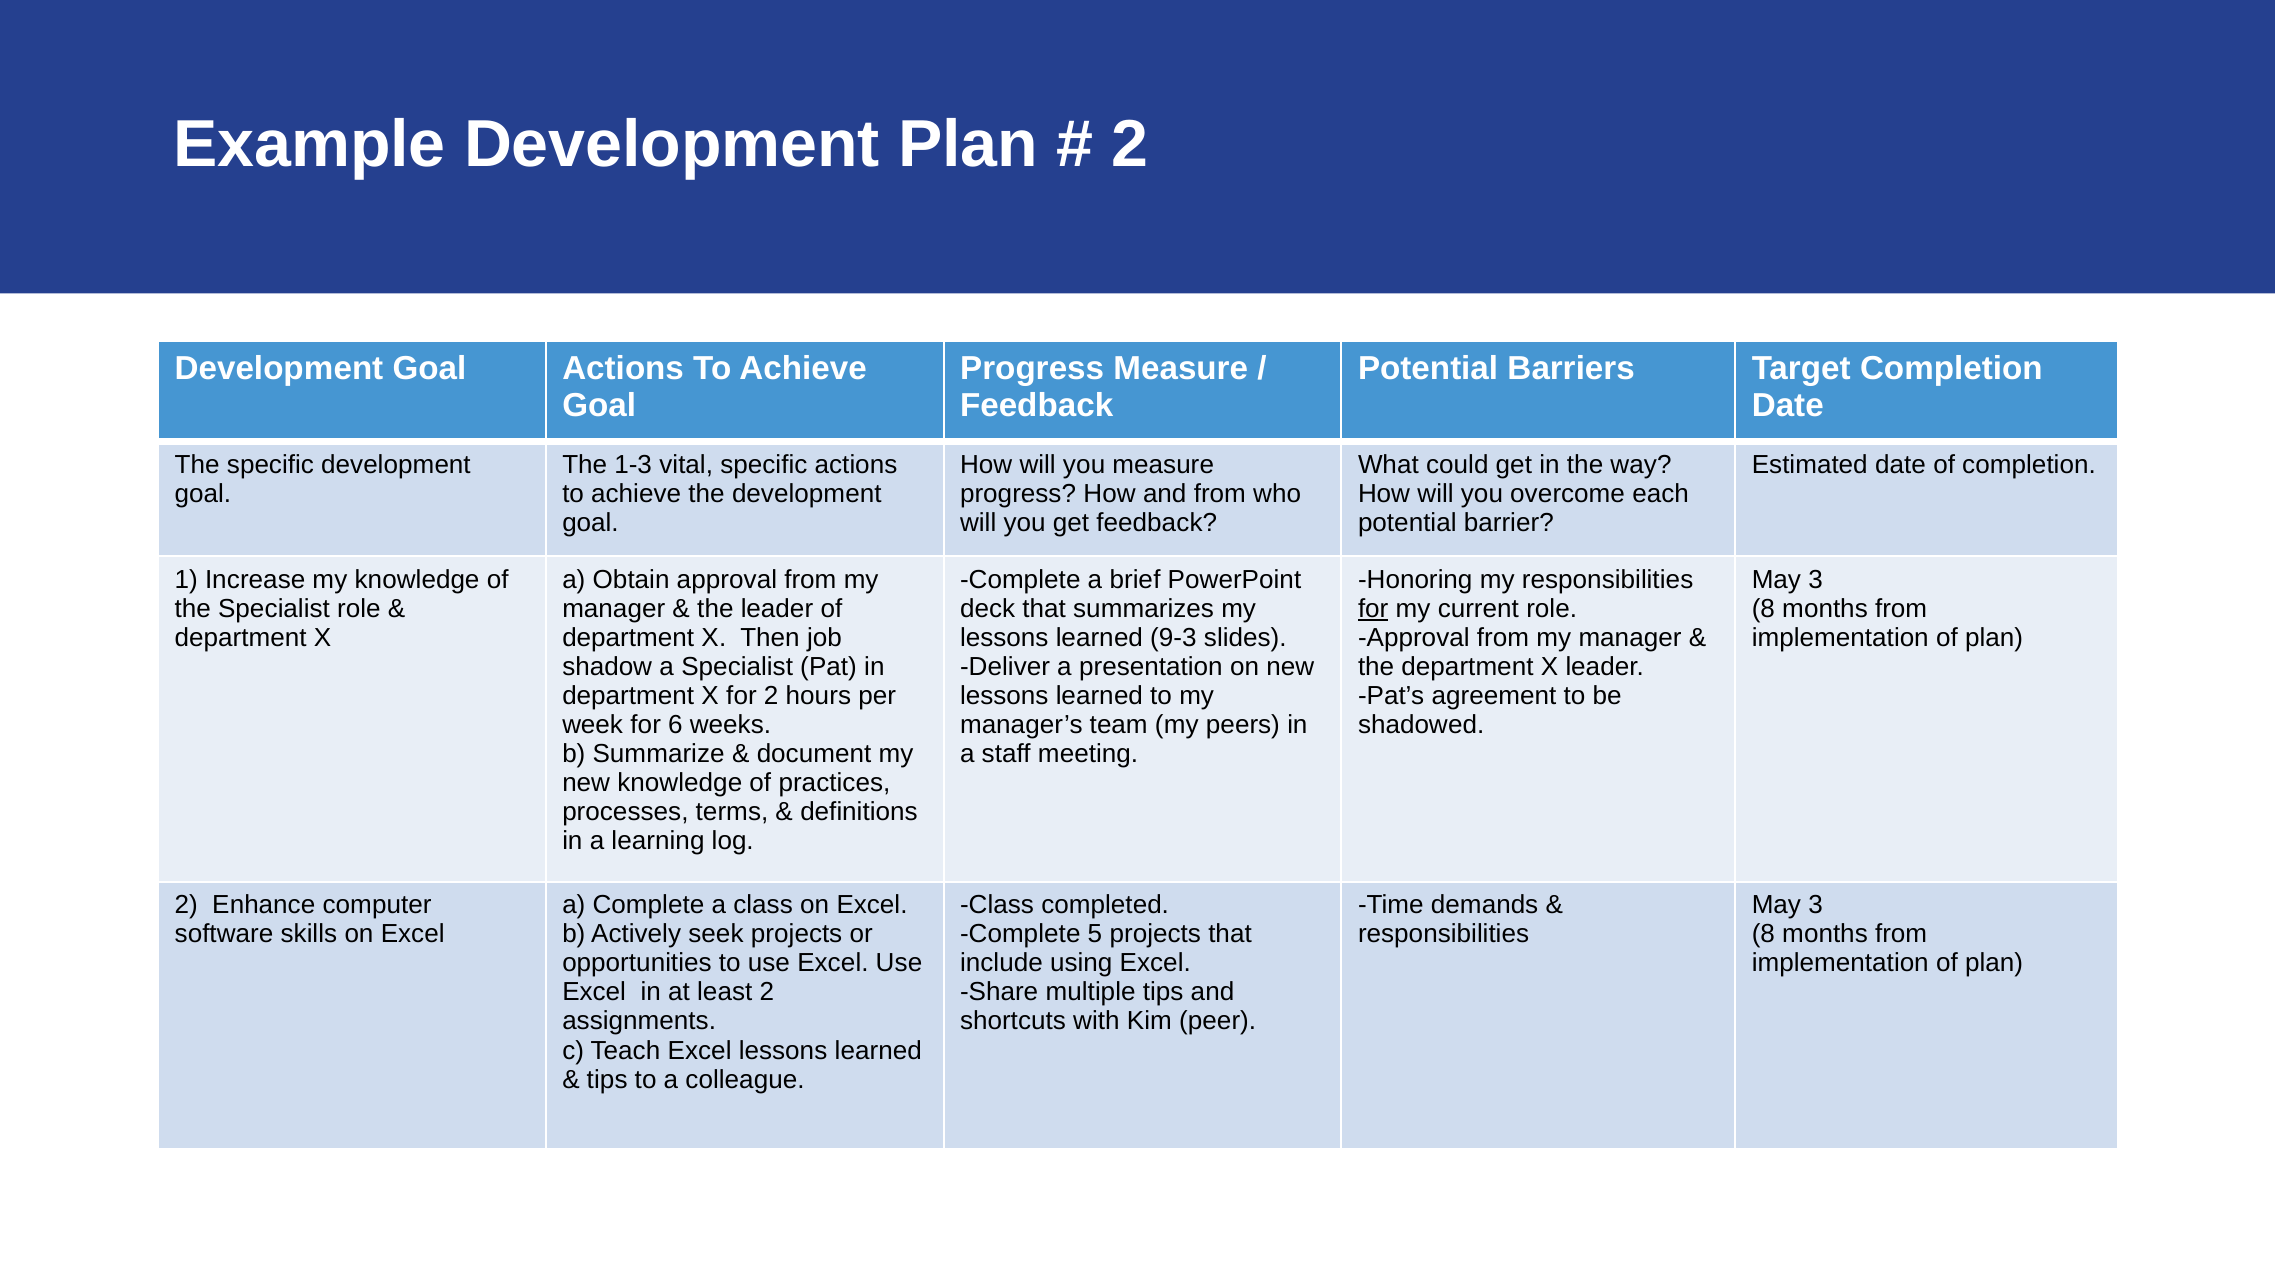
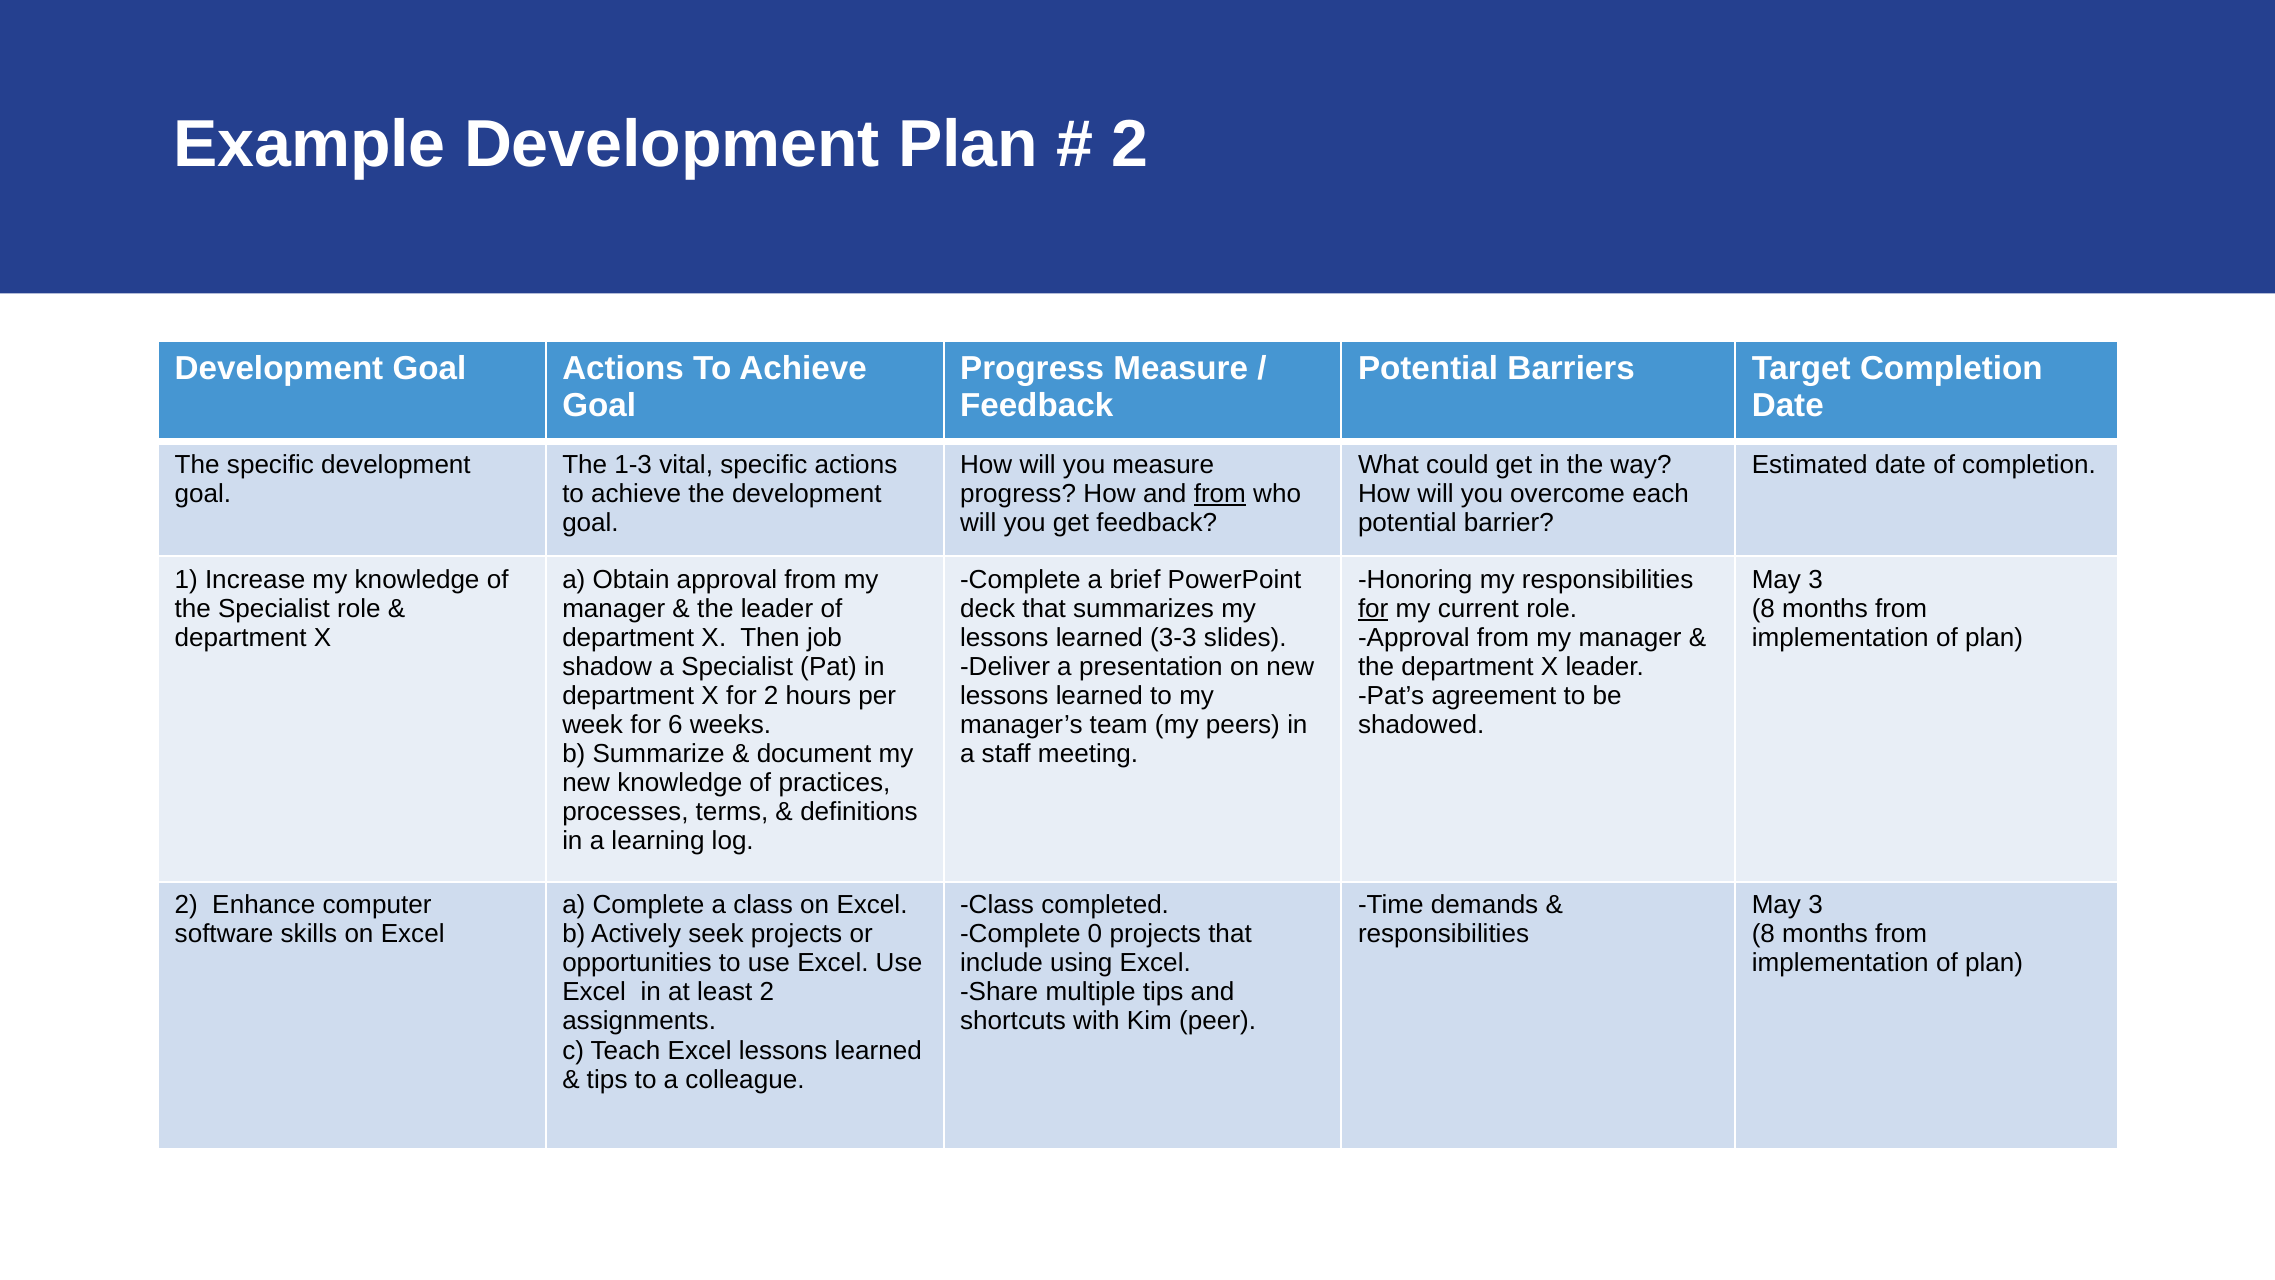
from at (1220, 494) underline: none -> present
9-3: 9-3 -> 3-3
5: 5 -> 0
